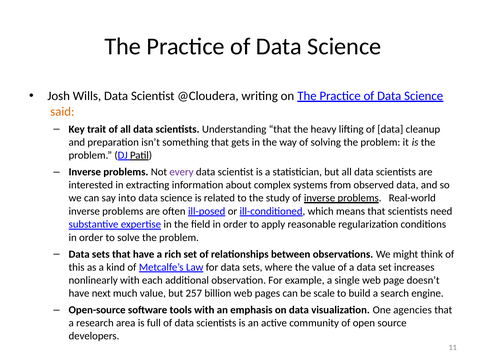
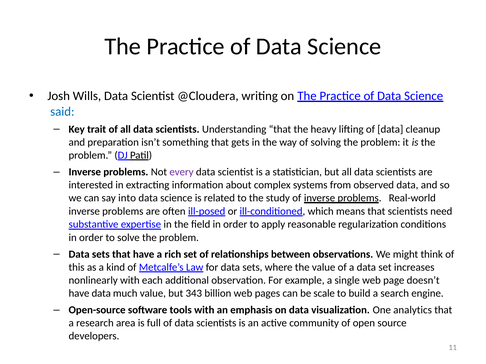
said colour: orange -> blue
have next: next -> data
257: 257 -> 343
agencies: agencies -> analytics
